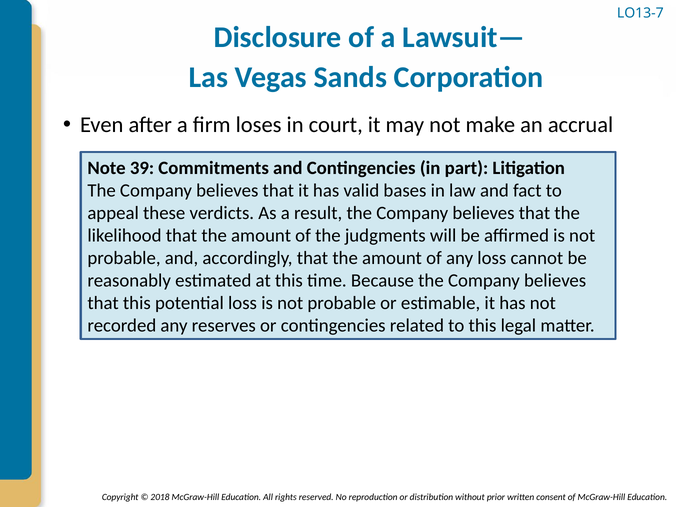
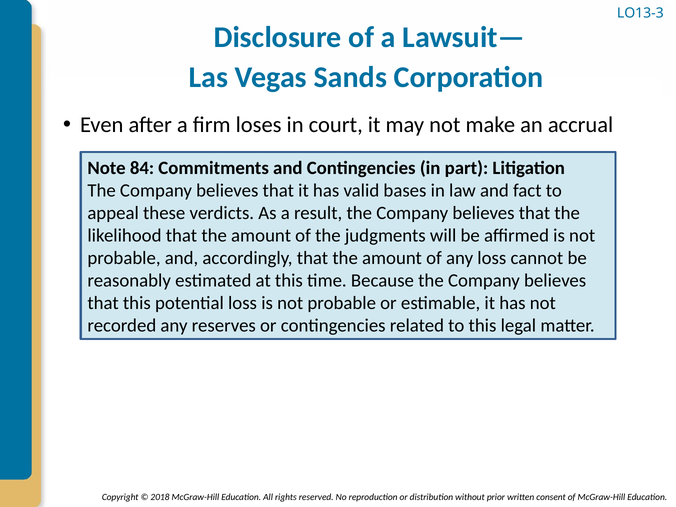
LO13-7: LO13-7 -> LO13-3
39: 39 -> 84
